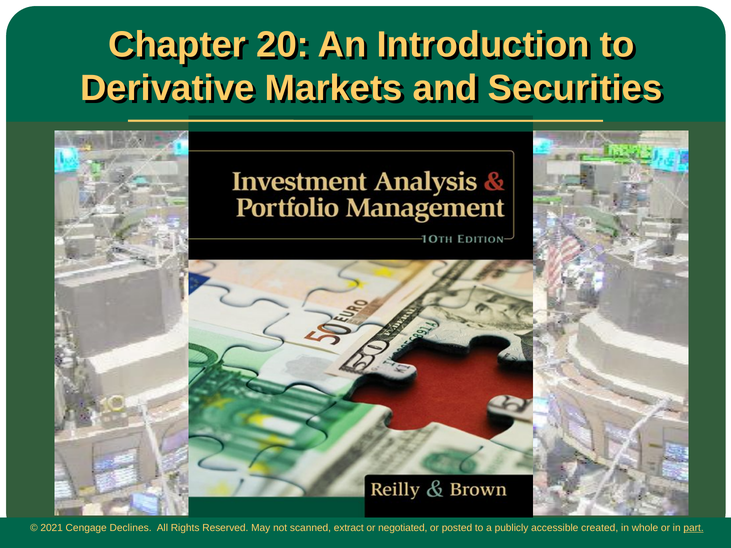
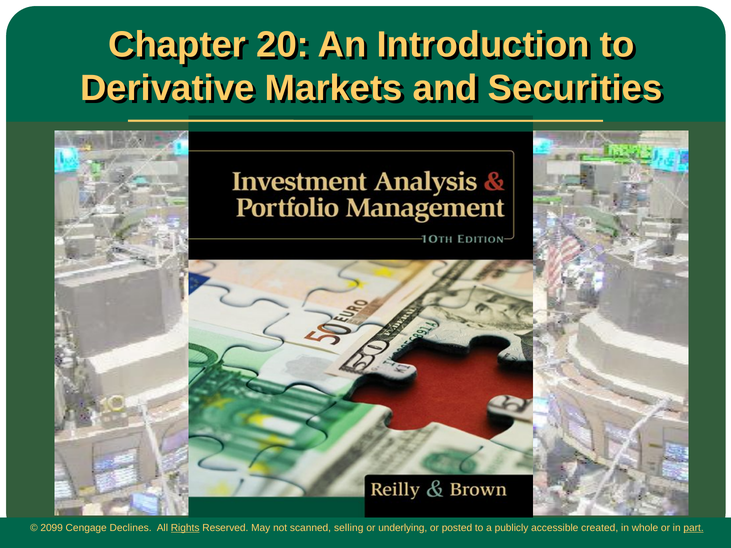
2021: 2021 -> 2099
Rights underline: none -> present
extract: extract -> selling
negotiated: negotiated -> underlying
